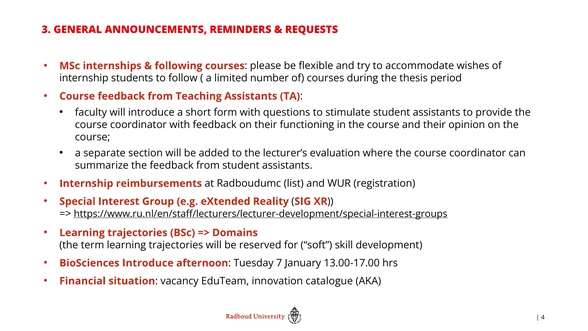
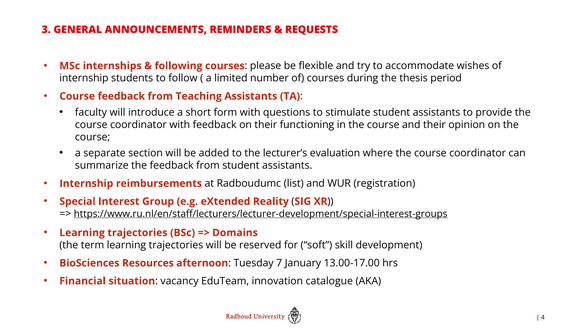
BioSciences Introduce: Introduce -> Resources
